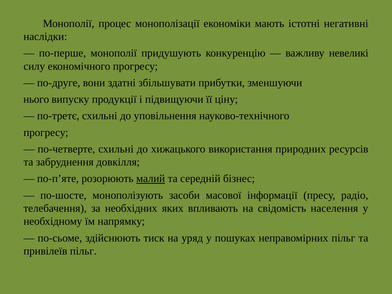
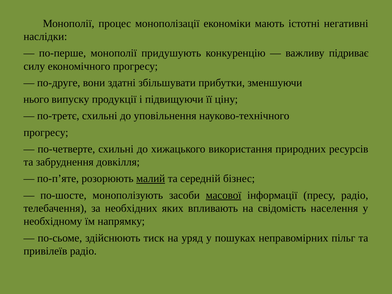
невеликі: невеликі -> підриває
масової underline: none -> present
привілеїв пільг: пільг -> радіо
